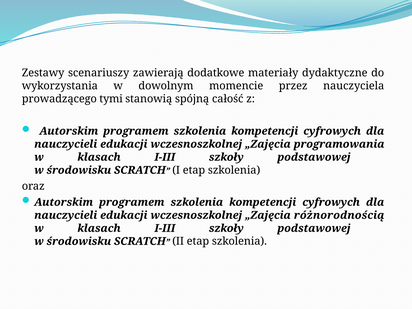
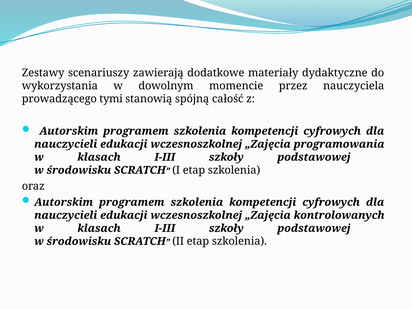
różnorodnością: różnorodnością -> kontrolowanych
